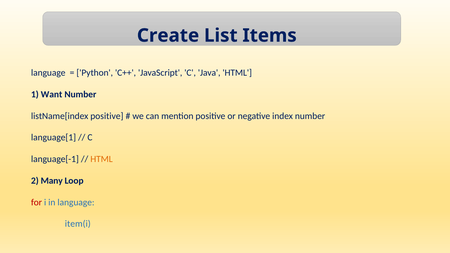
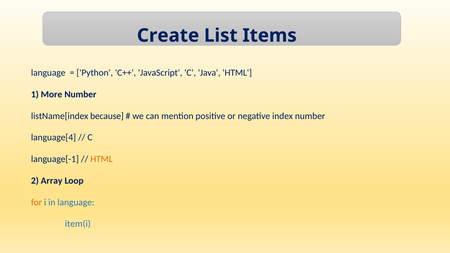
Want: Want -> More
listName[index positive: positive -> because
language[1: language[1 -> language[4
Many: Many -> Array
for colour: red -> orange
